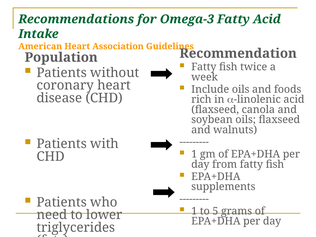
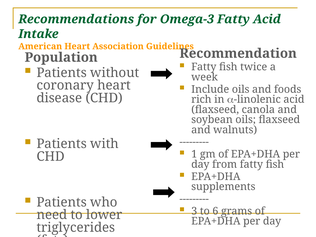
1 at (194, 211): 1 -> 3
5: 5 -> 6
